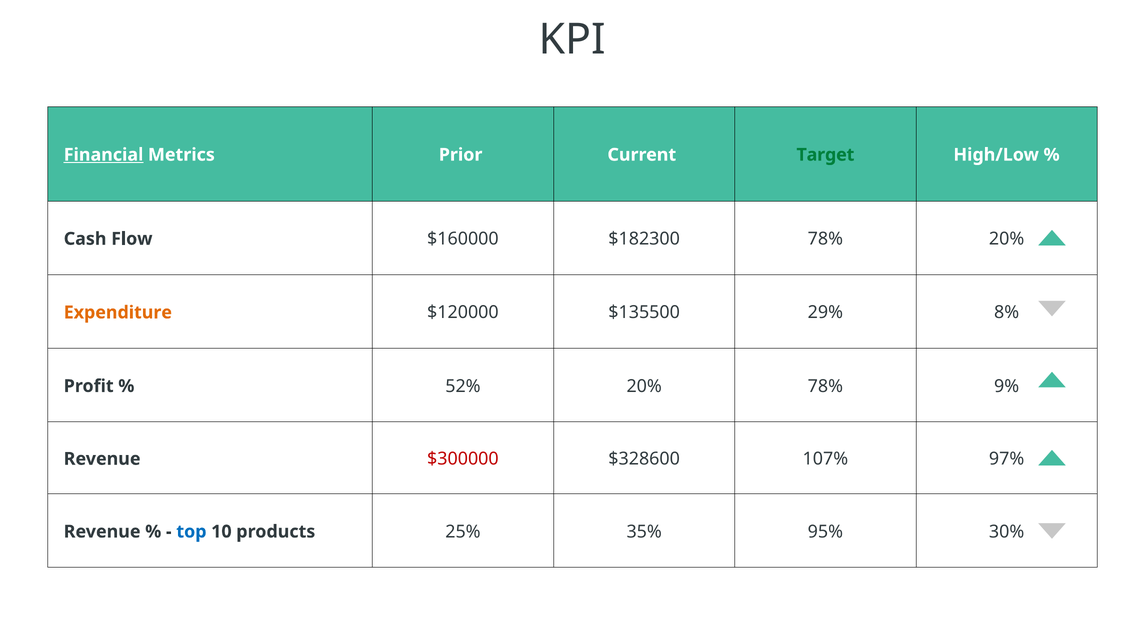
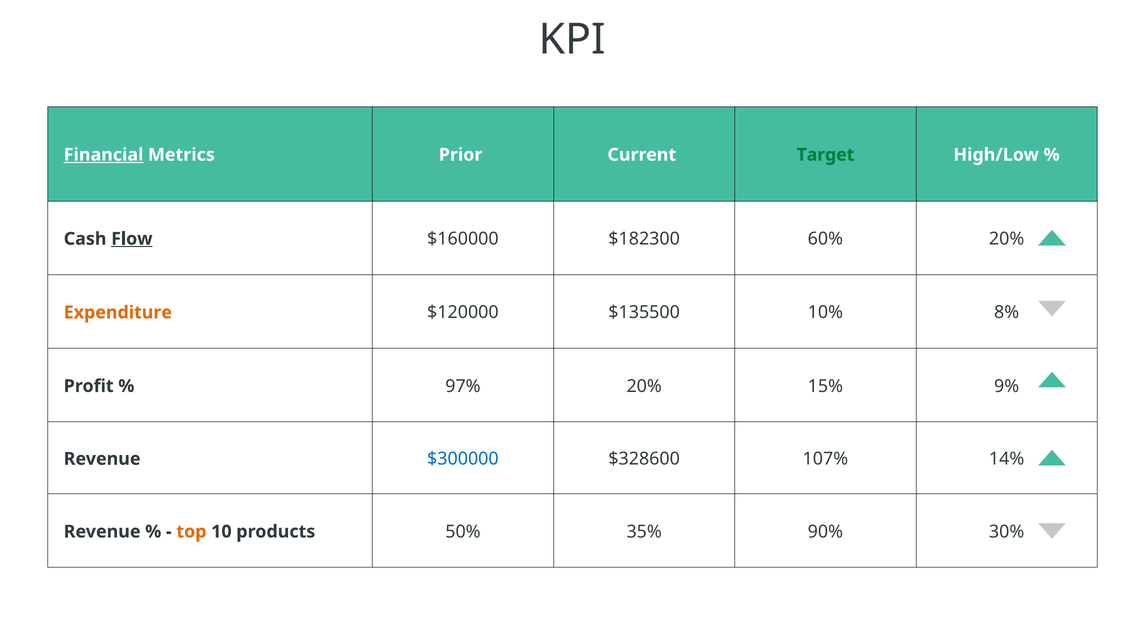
Flow underline: none -> present
$182300 78%: 78% -> 60%
29%: 29% -> 10%
52%: 52% -> 97%
20% 78%: 78% -> 15%
$300000 colour: red -> blue
97%: 97% -> 14%
top colour: blue -> orange
25%: 25% -> 50%
95%: 95% -> 90%
